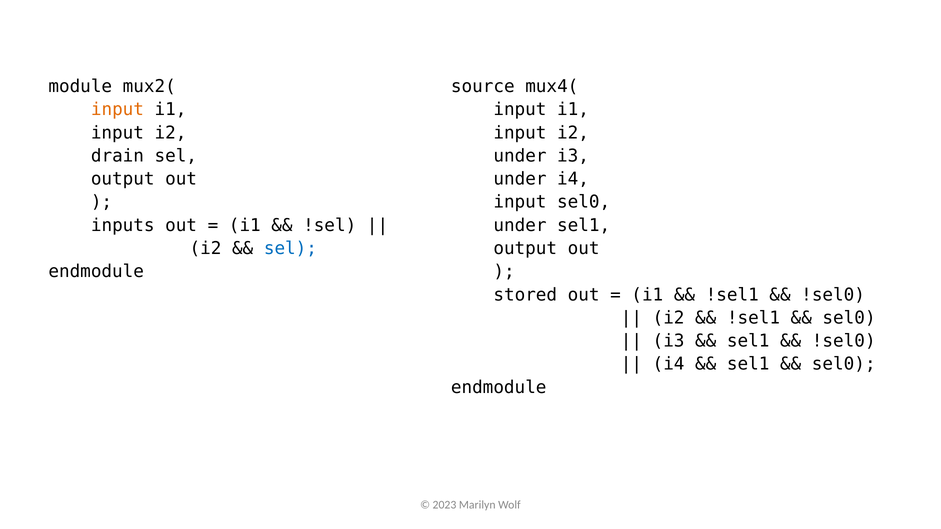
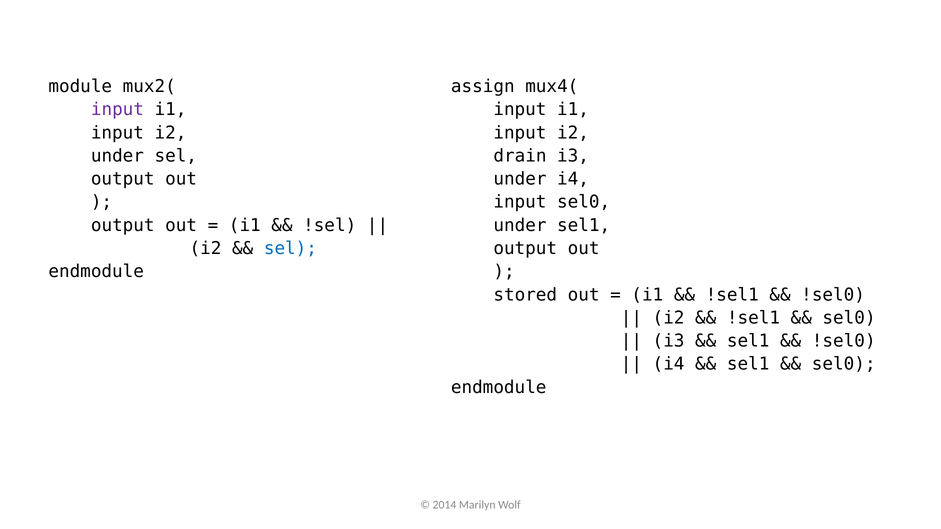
source: source -> assign
input at (117, 110) colour: orange -> purple
drain at (117, 156): drain -> under
under at (520, 156): under -> drain
inputs at (123, 225): inputs -> output
2023: 2023 -> 2014
